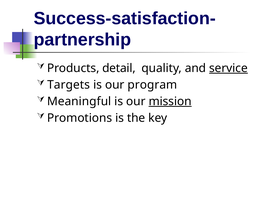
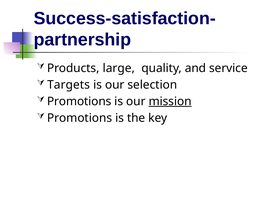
detail: detail -> large
service underline: present -> none
program: program -> selection
Meaningful at (79, 101): Meaningful -> Promotions
